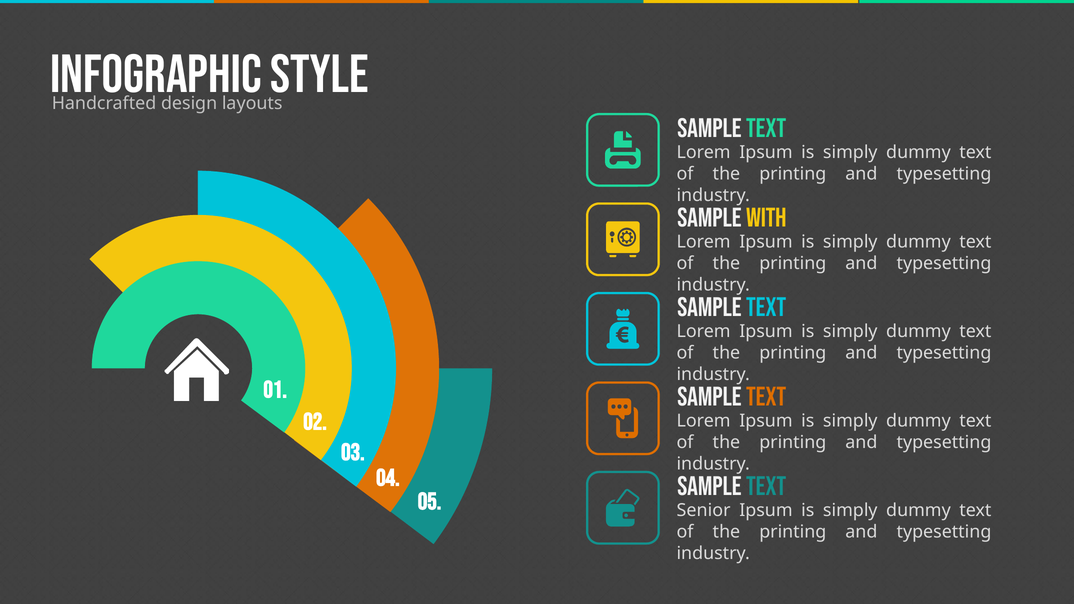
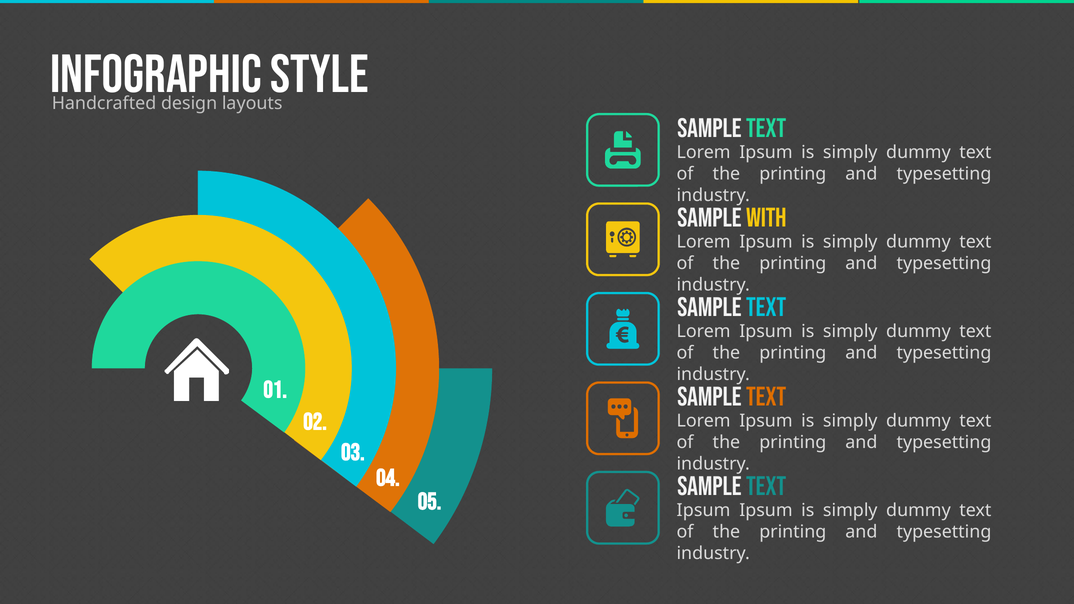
Senior at (704, 511): Senior -> Ipsum
